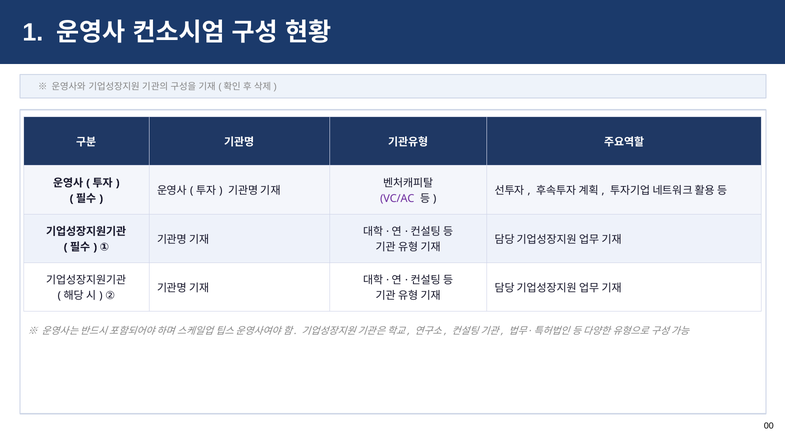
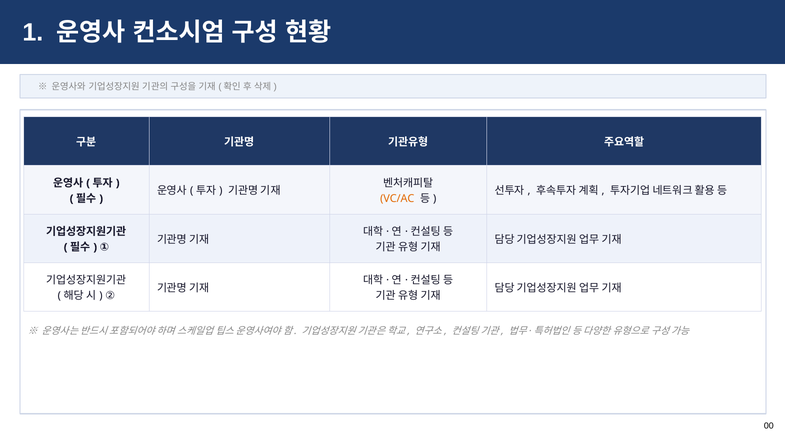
VC/AC colour: purple -> orange
